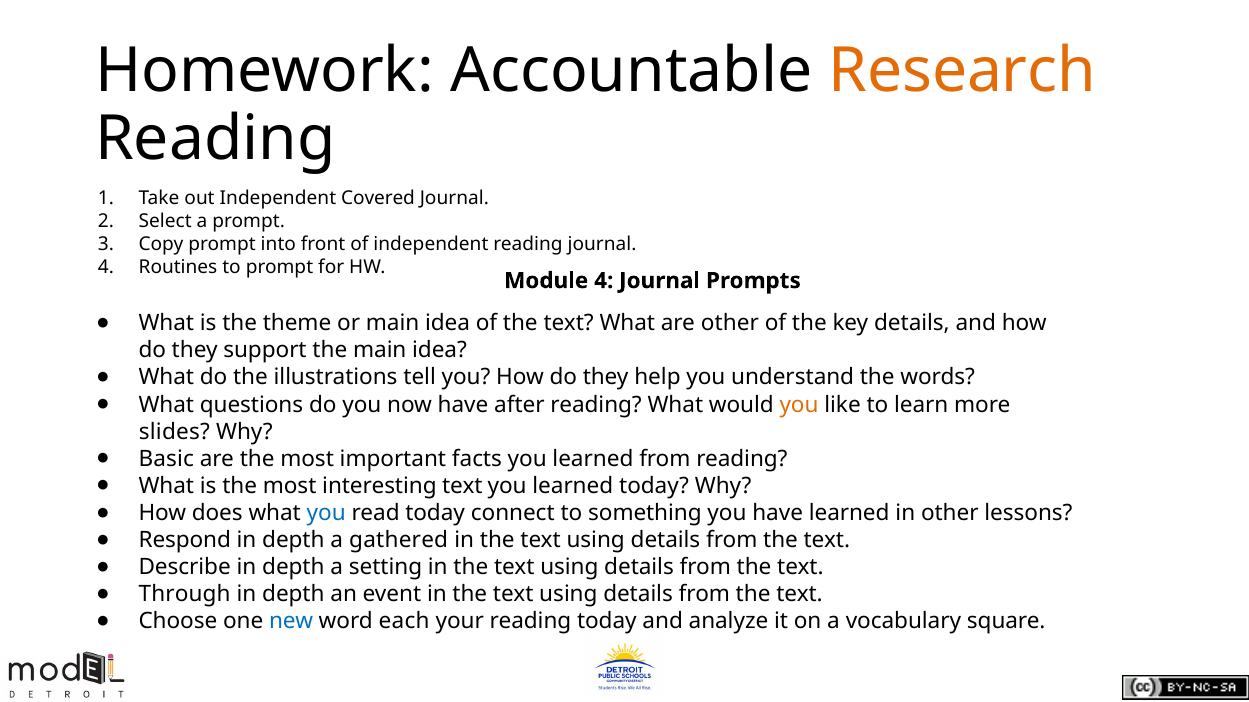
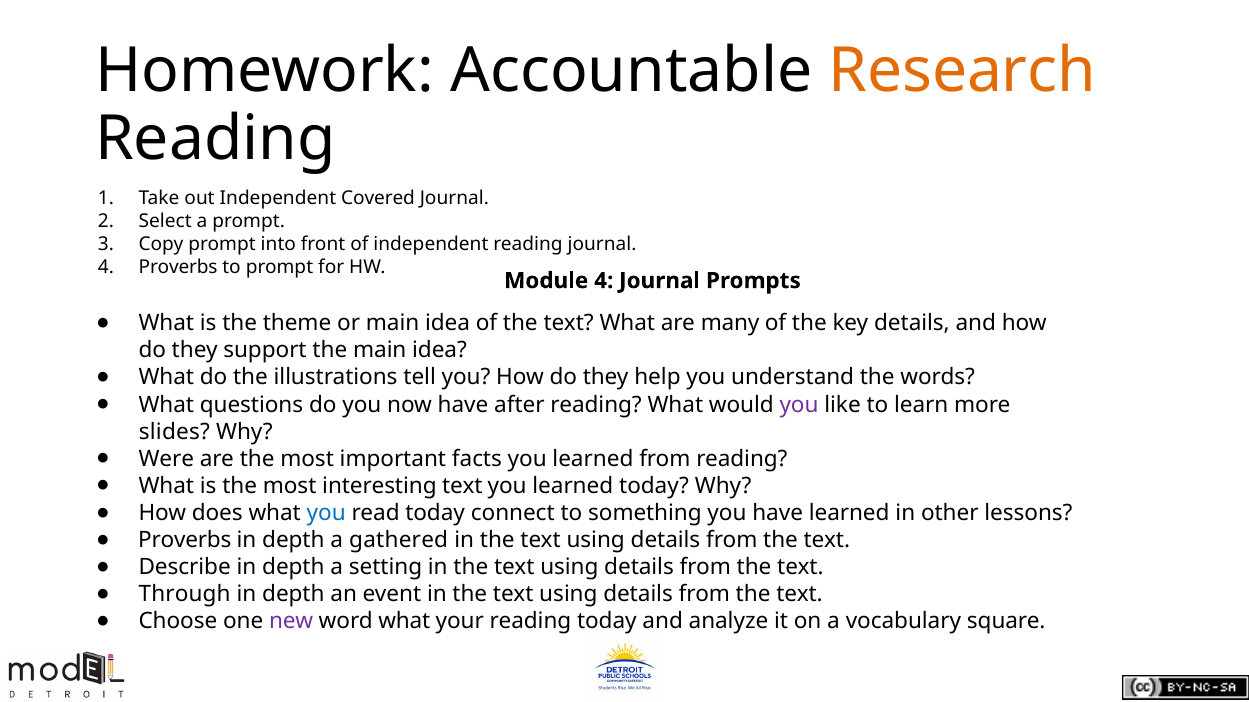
4 Routines: Routines -> Proverbs
are other: other -> many
you at (799, 405) colour: orange -> purple
Basic: Basic -> Were
Respond at (185, 540): Respond -> Proverbs
new colour: blue -> purple
word each: each -> what
